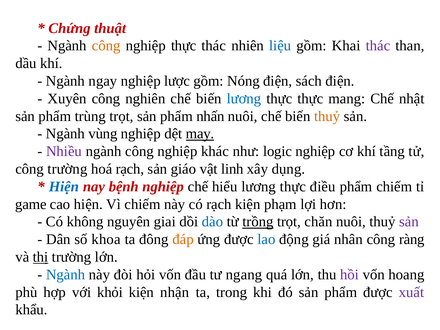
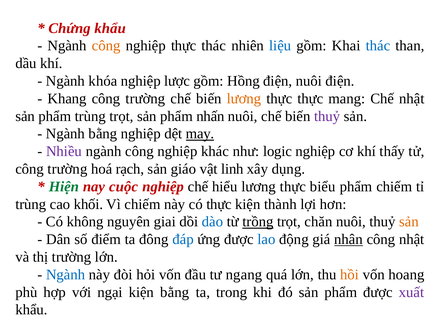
Chứng thuật: thuật -> khẩu
thác at (378, 46) colour: purple -> blue
ngay: ngay -> khóa
Nóng: Nóng -> Hồng
điện sách: sách -> nuôi
Xuyên: Xuyên -> Khang
nghiên at (145, 99): nghiên -> trường
lương at (244, 99) colour: blue -> orange
thuỷ at (327, 116) colour: orange -> purple
Ngành vùng: vùng -> bằng
tầng: tầng -> thấy
Hiện at (64, 187) colour: blue -> green
bệnh: bệnh -> cuộc
điều: điều -> biểu
game at (31, 204): game -> trùng
cao hiện: hiện -> khối
có rạch: rạch -> thực
phạm: phạm -> thành
sản at (409, 222) colour: purple -> orange
khoa: khoa -> điểm
đáp colour: orange -> blue
nhân underline: none -> present
công ràng: ràng -> nhật
thị underline: present -> none
hồi colour: purple -> orange
khỏi: khỏi -> ngại
kiện nhận: nhận -> bằng
